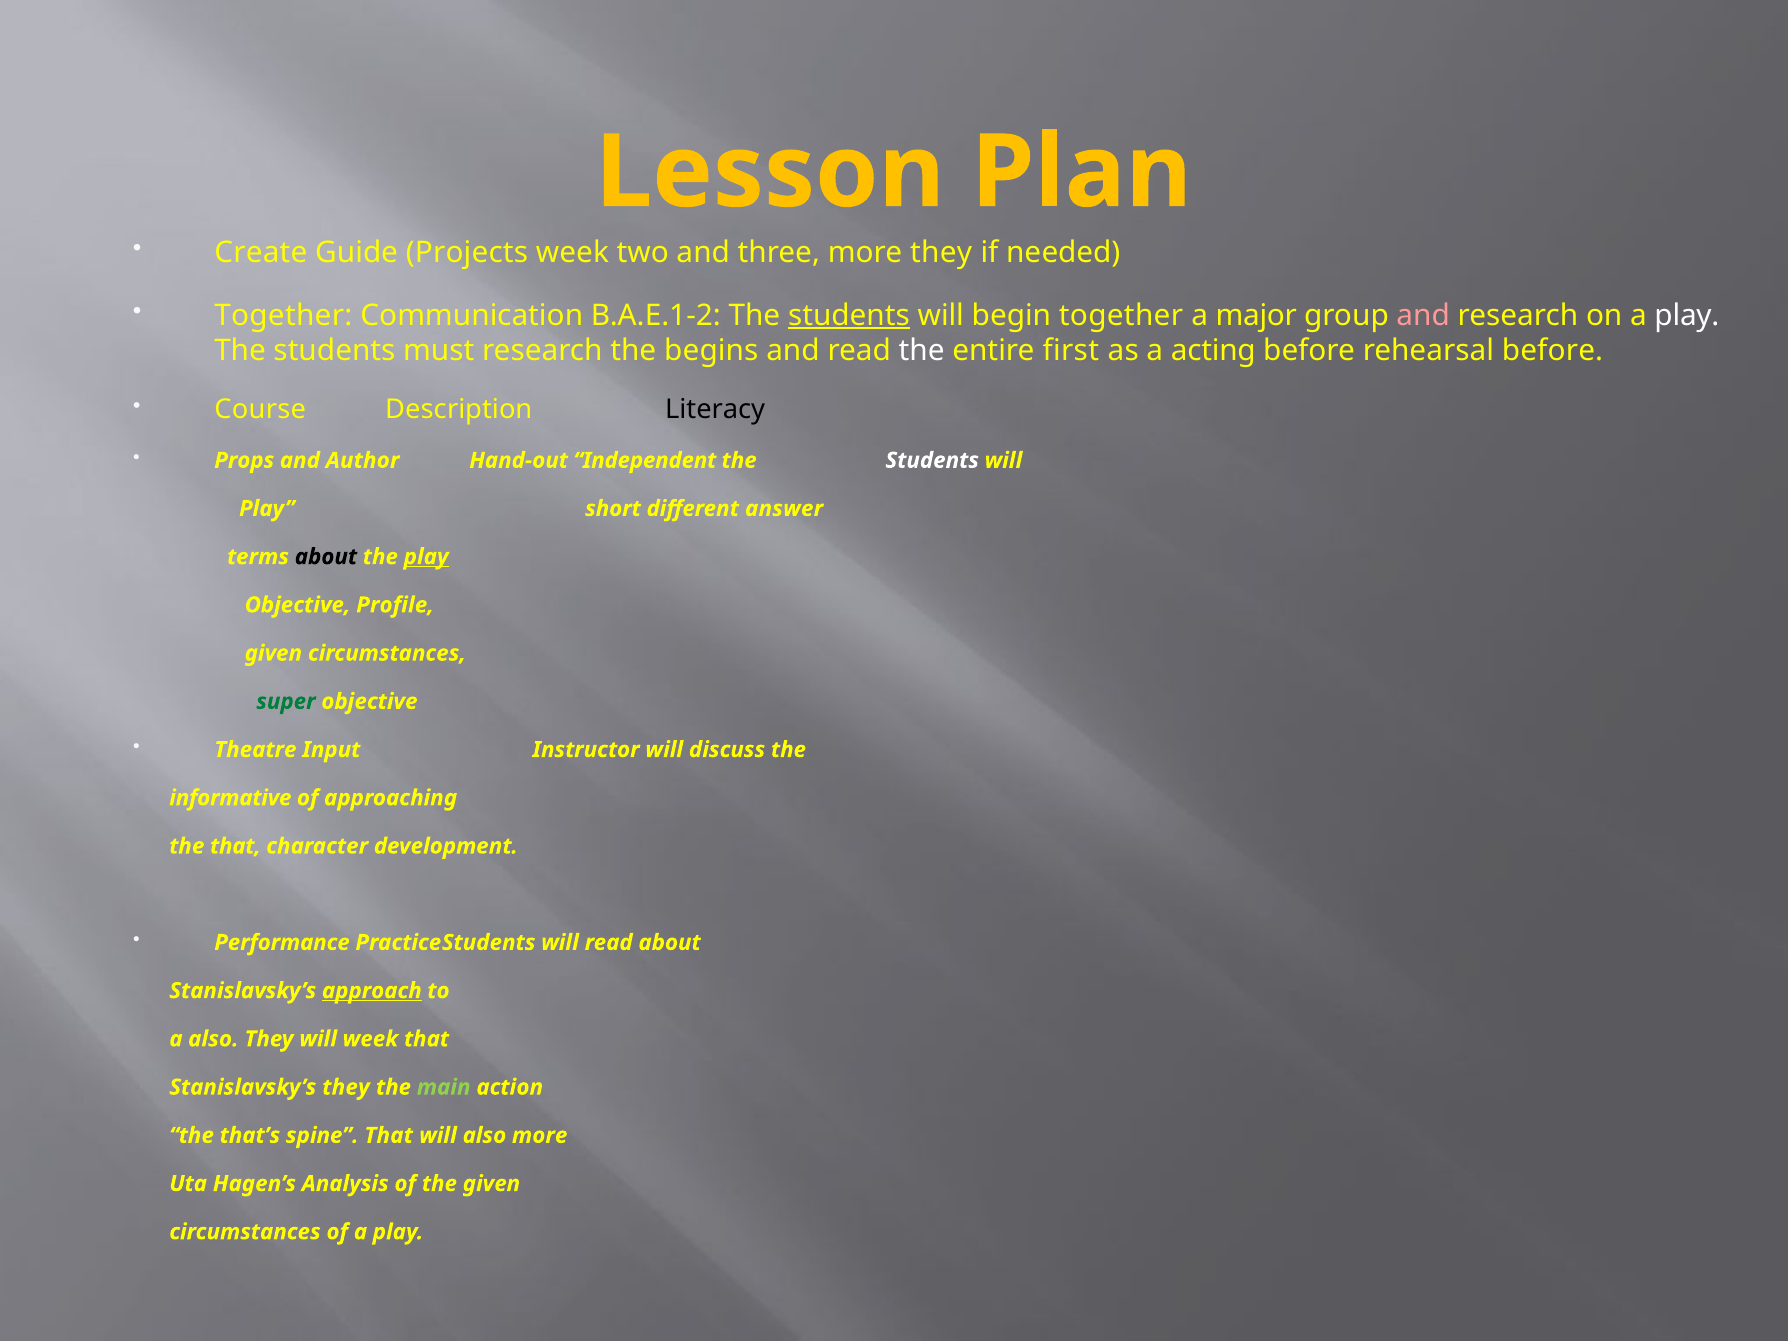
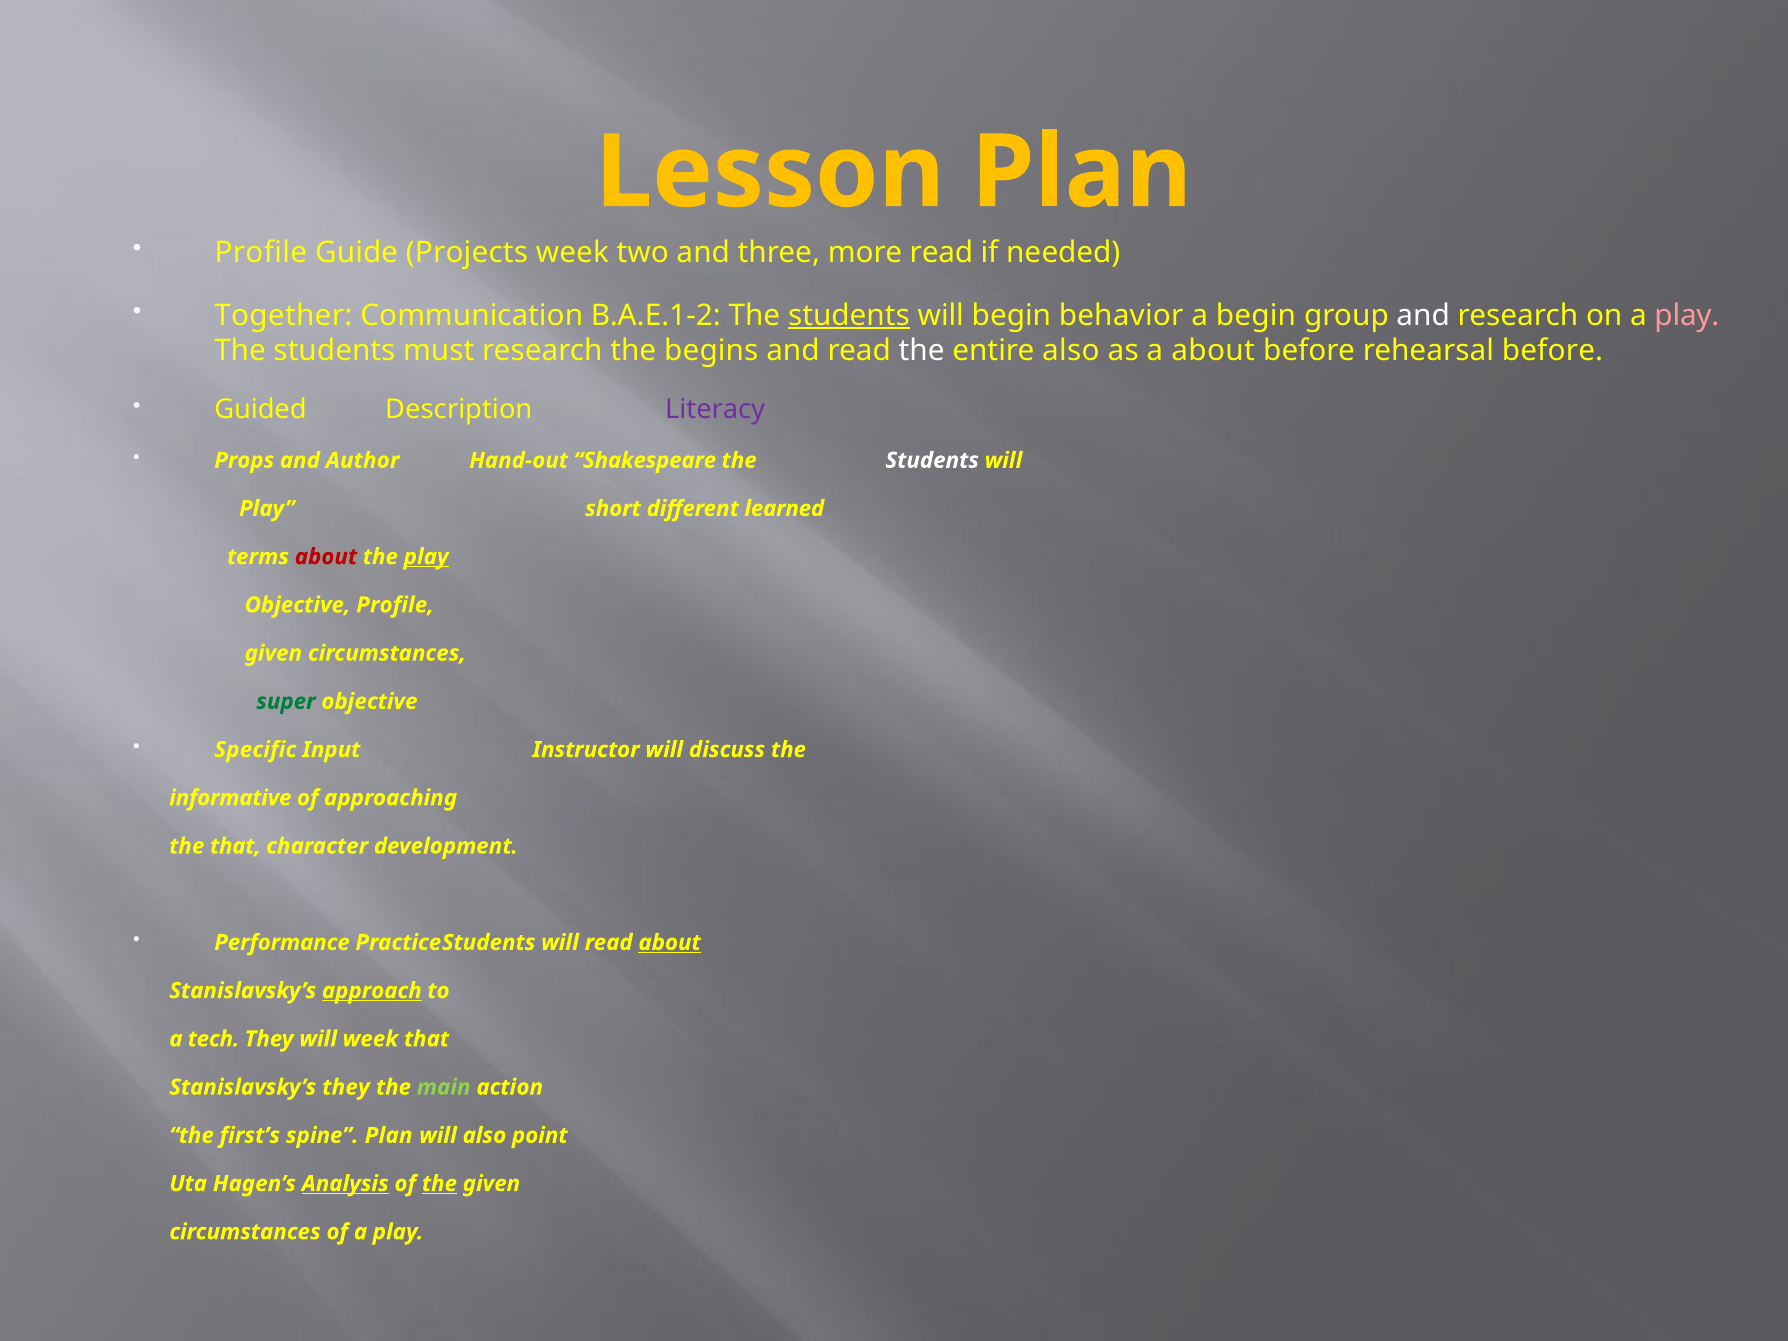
Create at (261, 252): Create -> Profile
they at (941, 252): they -> read
begin together: together -> behavior
a major: major -> begin
and at (1423, 315) colour: pink -> white
play at (1687, 315) colour: white -> pink
entire first: first -> also
a acting: acting -> about
Course: Course -> Guided
Literacy colour: black -> purple
Independent: Independent -> Shakespeare
answer: answer -> learned
about at (326, 557) colour: black -> red
Theatre: Theatre -> Specific
about at (670, 943) underline: none -> present
a also: also -> tech
that’s: that’s -> first’s
spine That: That -> Plan
also more: more -> point
Analysis underline: none -> present
the at (439, 1184) underline: none -> present
